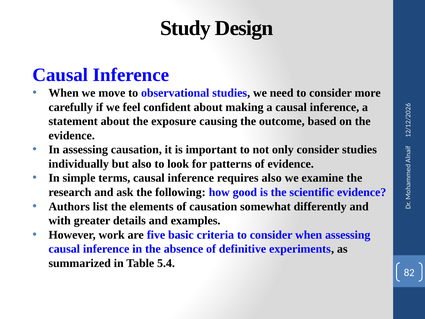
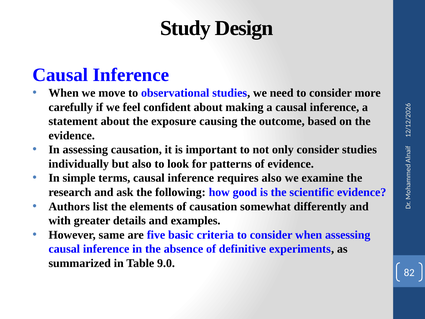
work: work -> same
5.4: 5.4 -> 9.0
